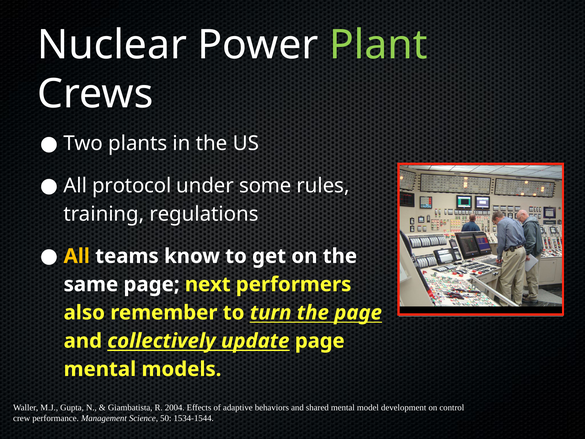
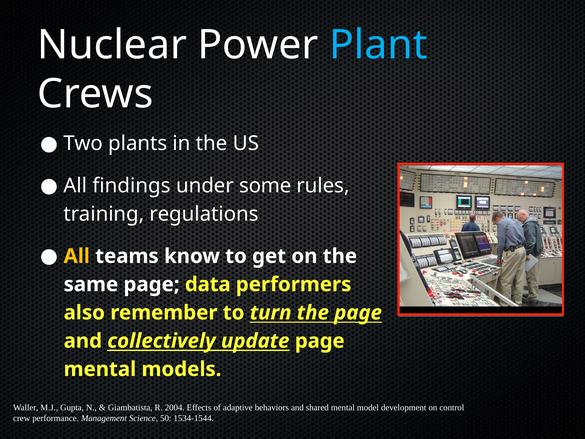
Plant colour: light green -> light blue
protocol: protocol -> findings
next: next -> data
